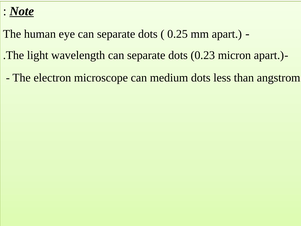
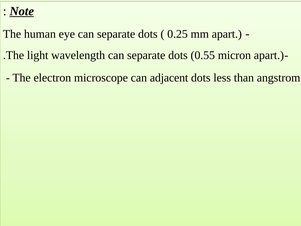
0.23: 0.23 -> 0.55
medium: medium -> adjacent
